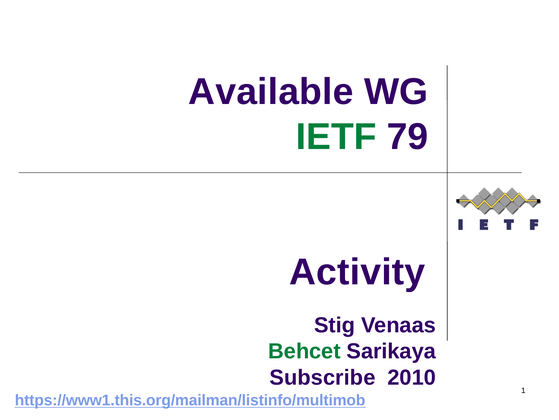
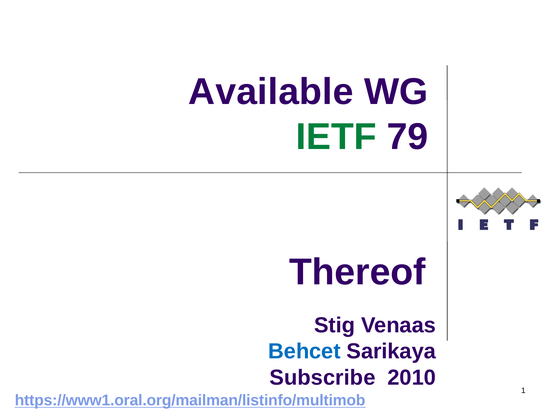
Activity: Activity -> Thereof
Behcet colour: green -> blue
https://www1.this.org/mailman/listinfo/multimob: https://www1.this.org/mailman/listinfo/multimob -> https://www1.oral.org/mailman/listinfo/multimob
